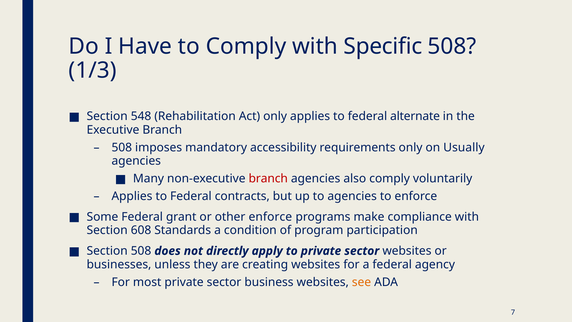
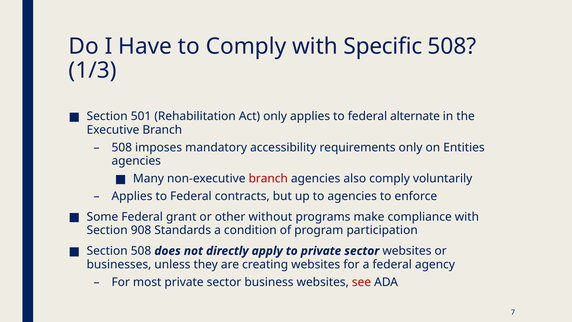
548: 548 -> 501
Usually: Usually -> Entities
other enforce: enforce -> without
608: 608 -> 908
see colour: orange -> red
